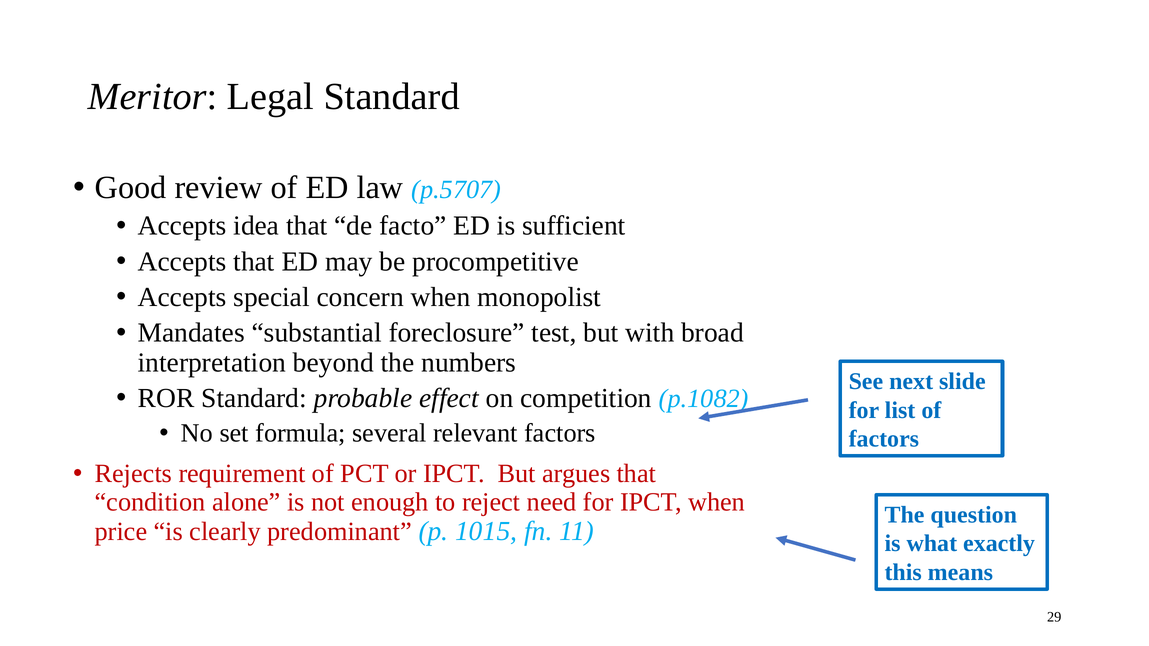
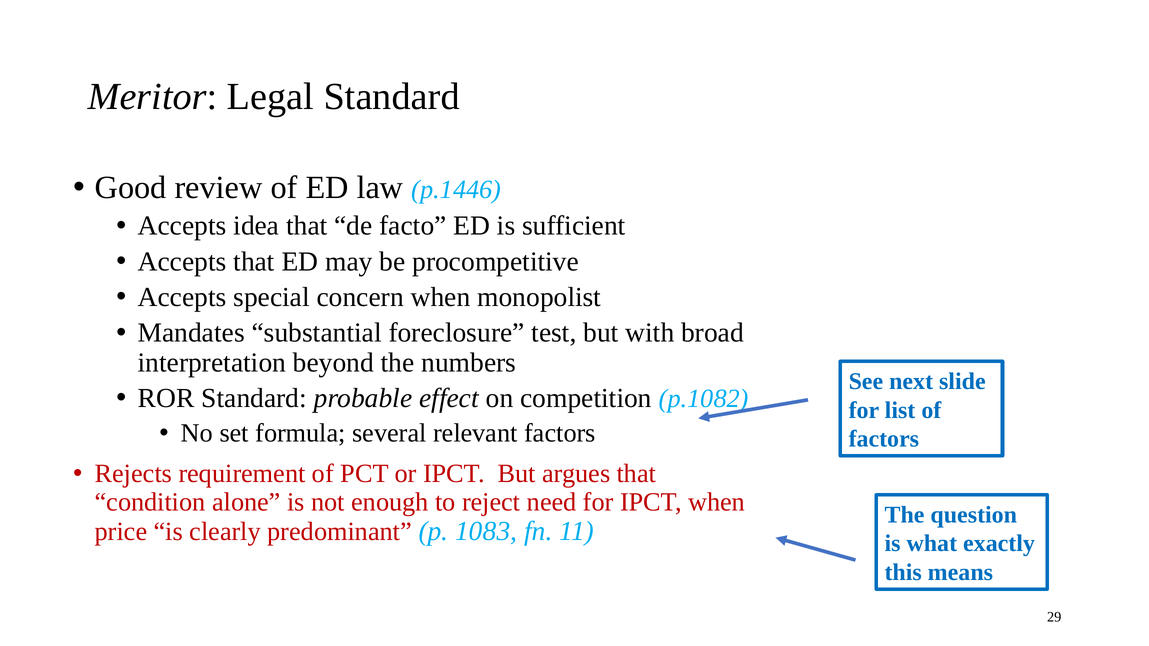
p.5707: p.5707 -> p.1446
1015: 1015 -> 1083
